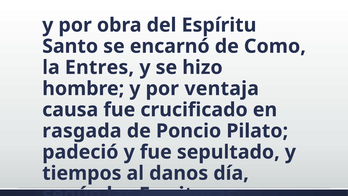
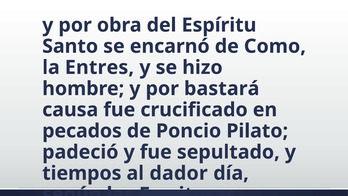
ventaja: ventaja -> bastará
rasgada: rasgada -> pecados
danos: danos -> dador
